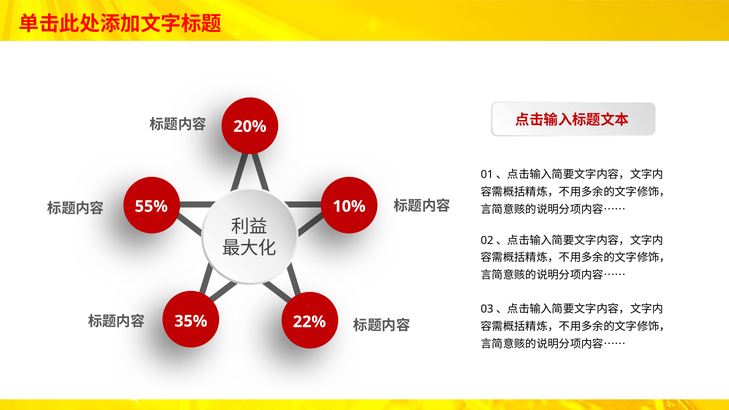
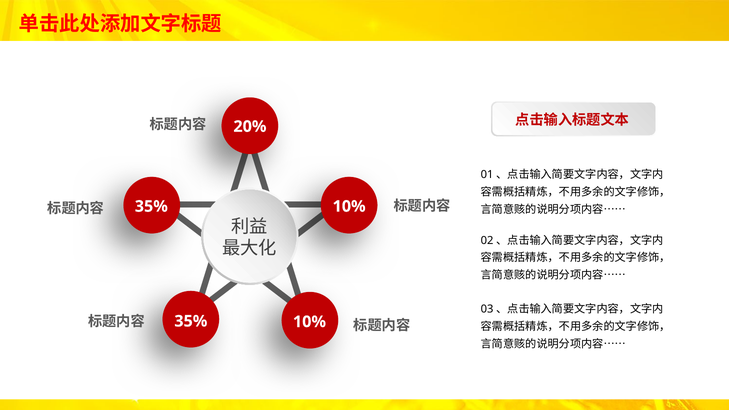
55% at (151, 206): 55% -> 35%
22% at (309, 322): 22% -> 10%
